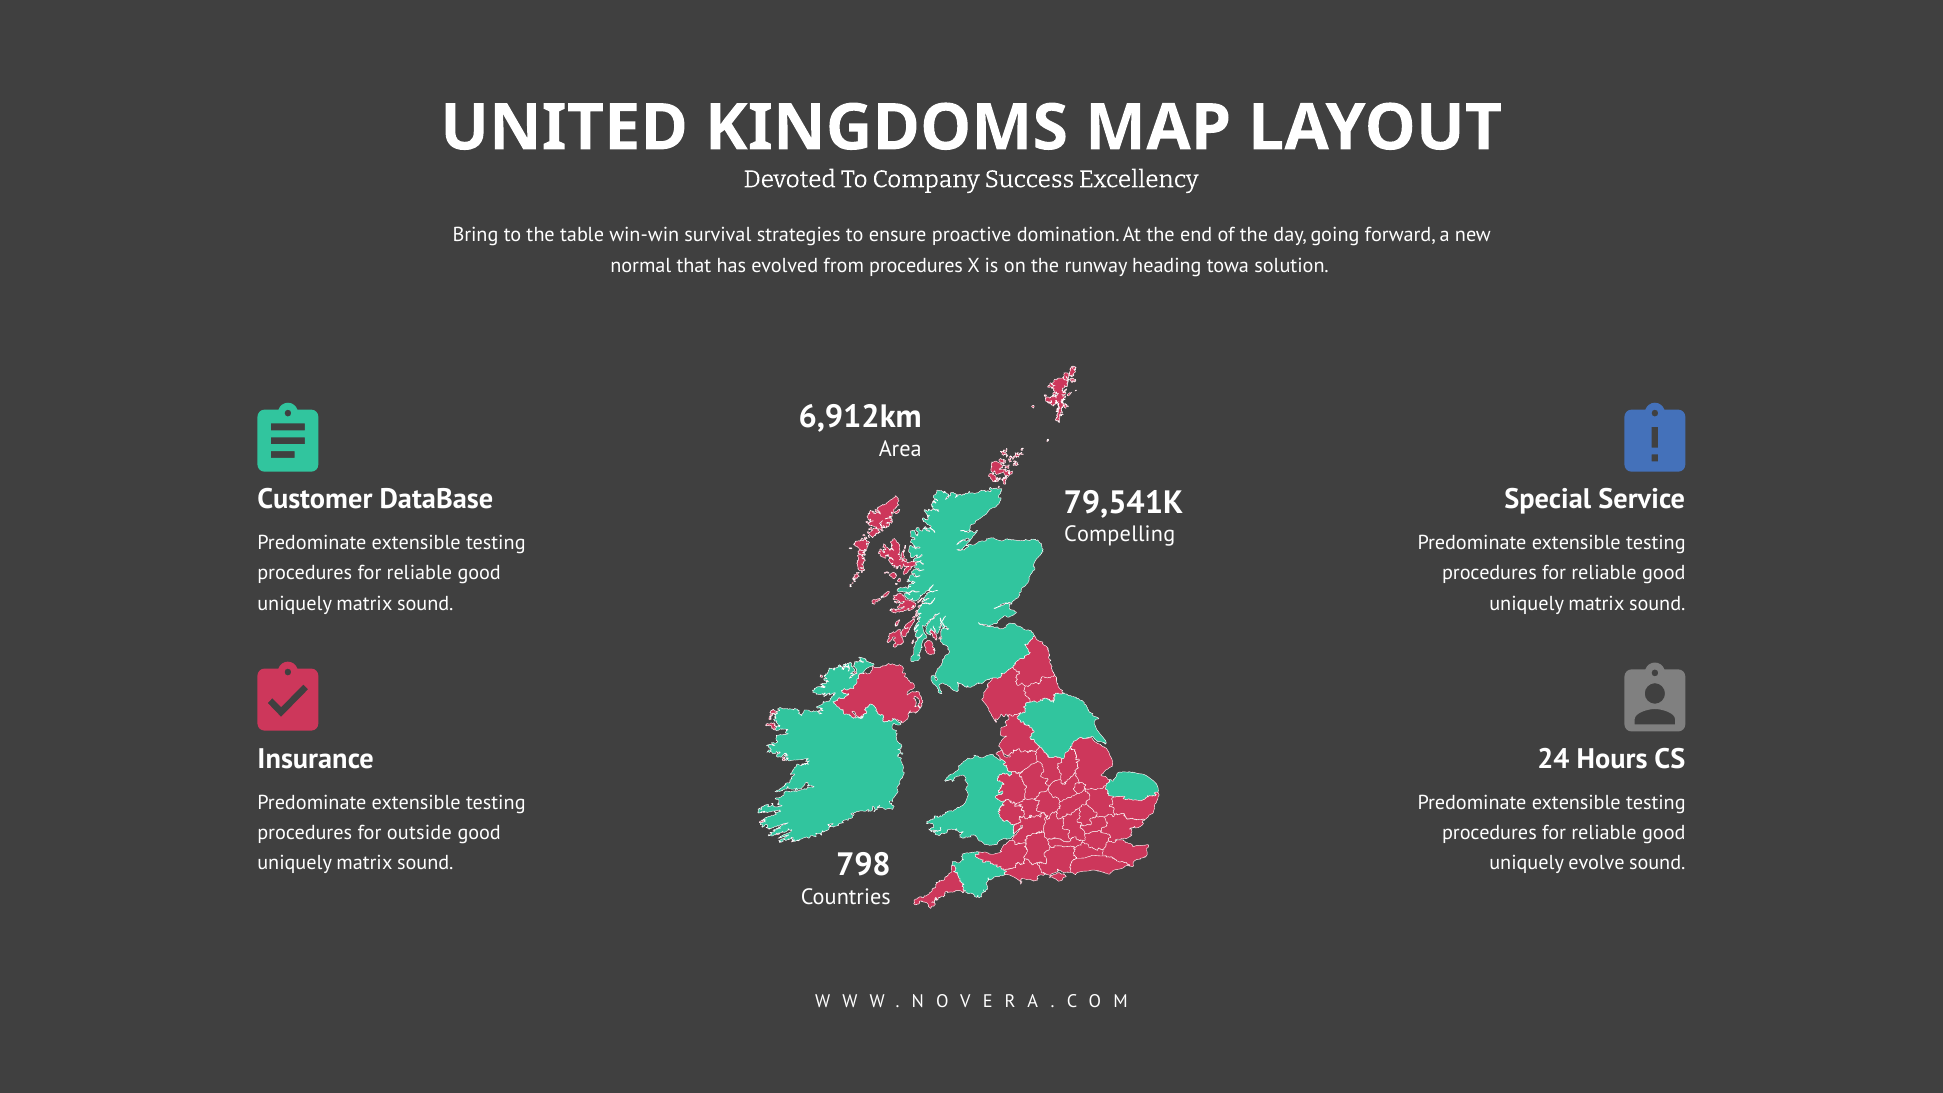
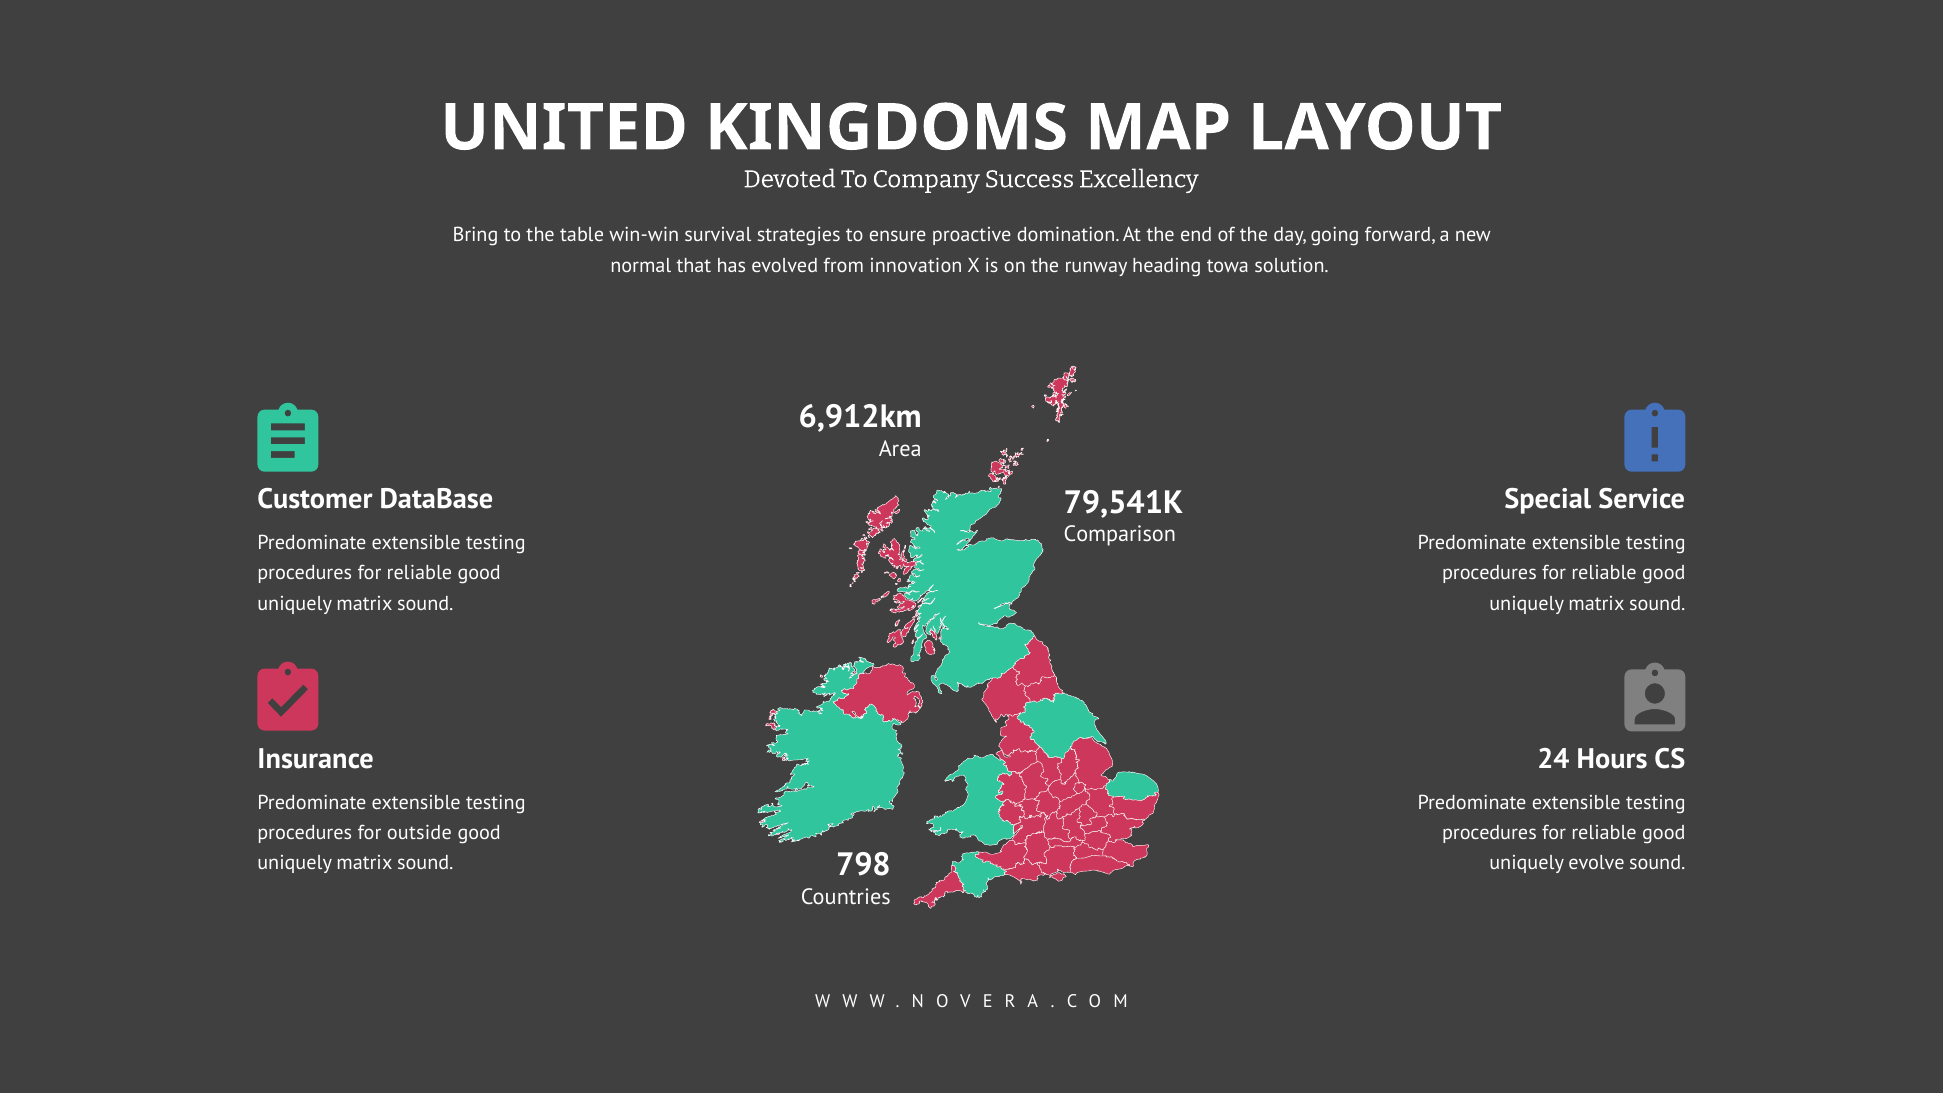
from procedures: procedures -> innovation
Compelling: Compelling -> Comparison
